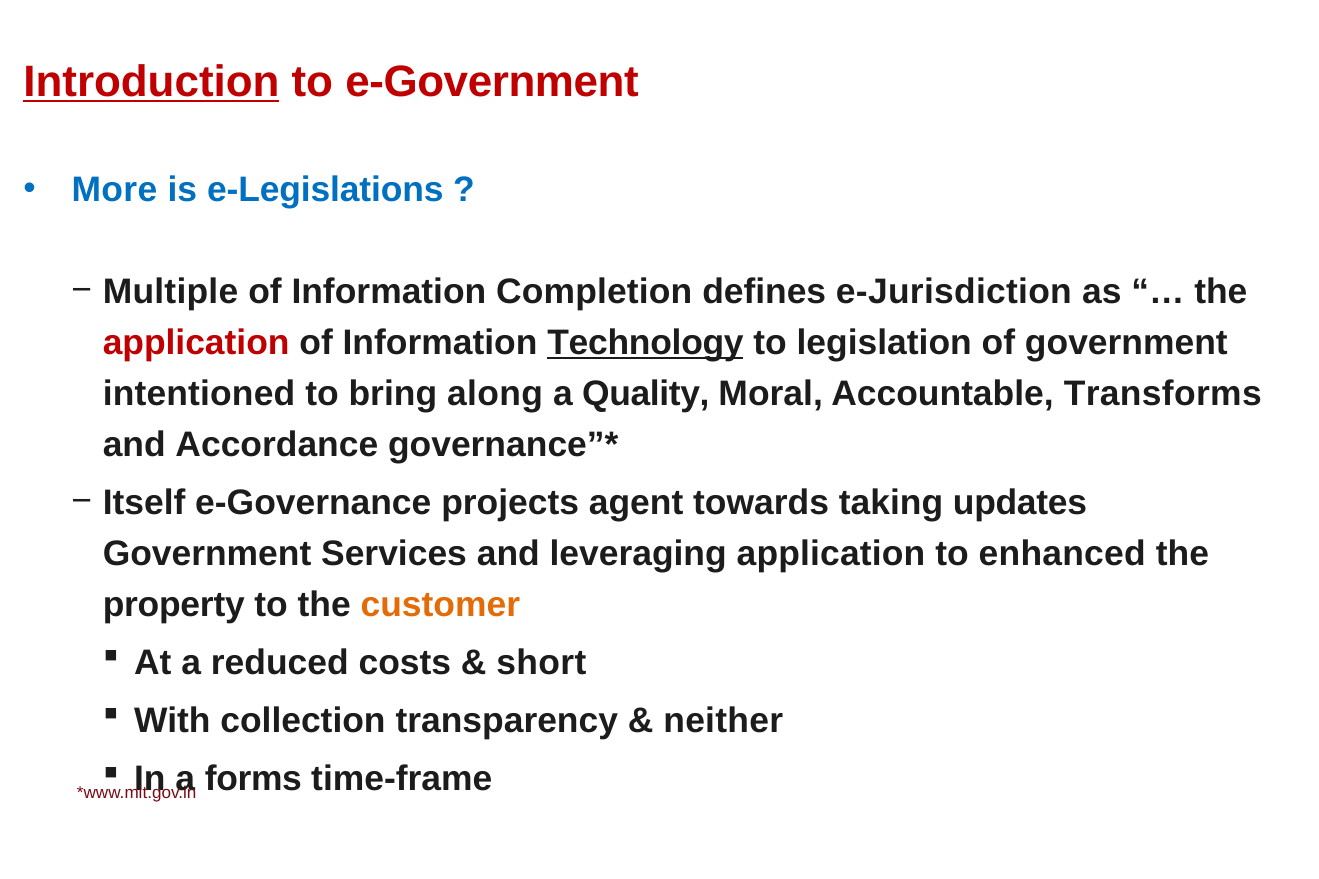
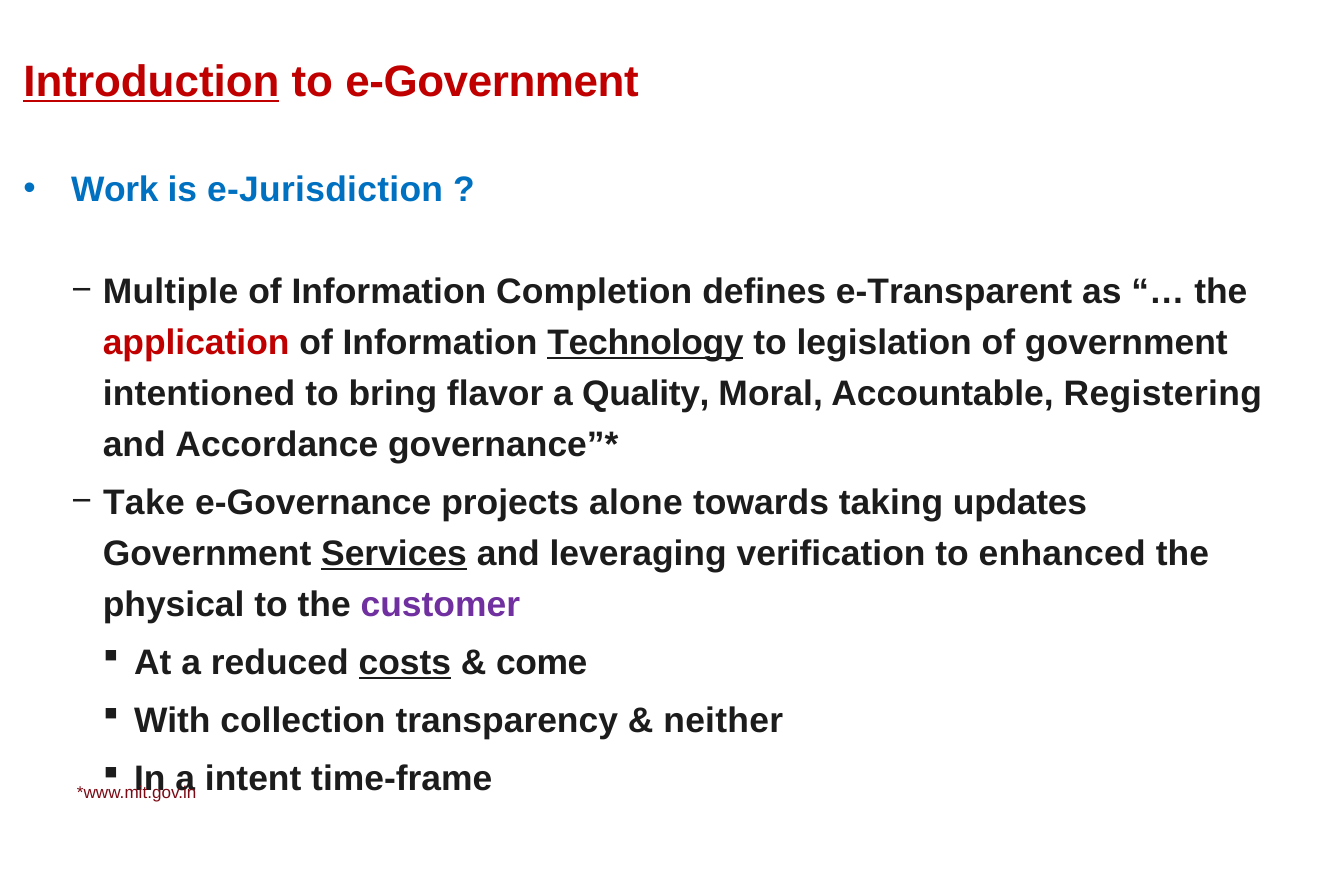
More: More -> Work
e-Legislations: e-Legislations -> e-Jurisdiction
e-Jurisdiction: e-Jurisdiction -> e-Transparent
along: along -> flavor
Transforms: Transforms -> Registering
Itself: Itself -> Take
agent: agent -> alone
Services underline: none -> present
leveraging application: application -> verification
property: property -> physical
customer colour: orange -> purple
costs underline: none -> present
short: short -> come
forms: forms -> intent
